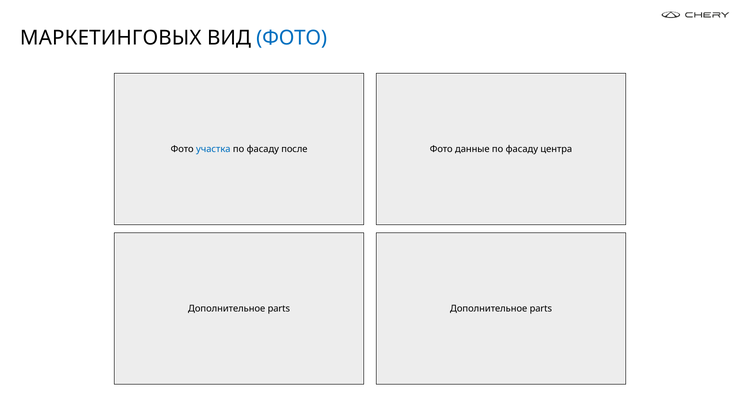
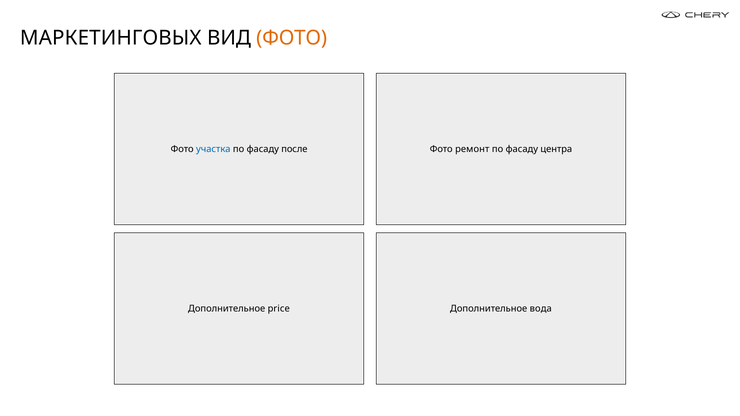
ФОТО at (292, 38) colour: blue -> orange
данные: данные -> ремонт
parts at (279, 309): parts -> price
parts at (541, 309): parts -> вода
